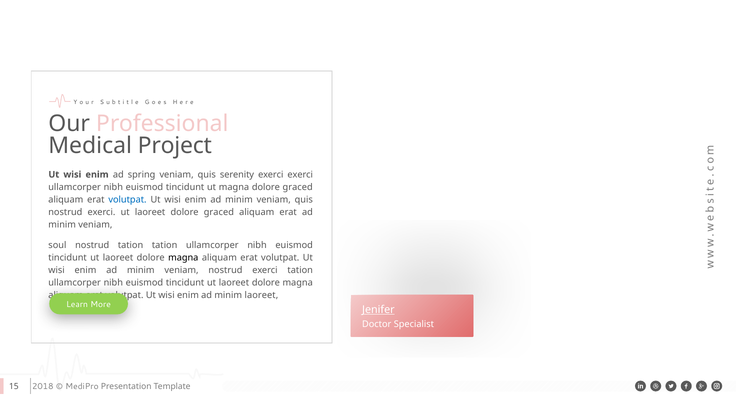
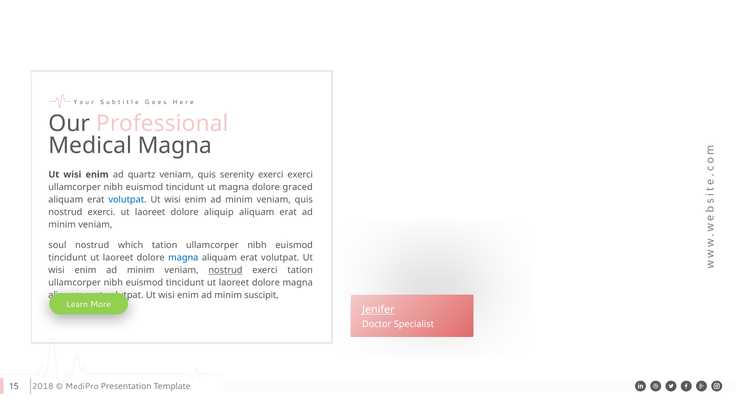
Medical Project: Project -> Magna
spring: spring -> quartz
laoreet dolore graced: graced -> aliquip
nostrud tation: tation -> which
magna at (183, 258) colour: black -> blue
nostrud at (225, 270) underline: none -> present
minim laoreet: laoreet -> suscipit
